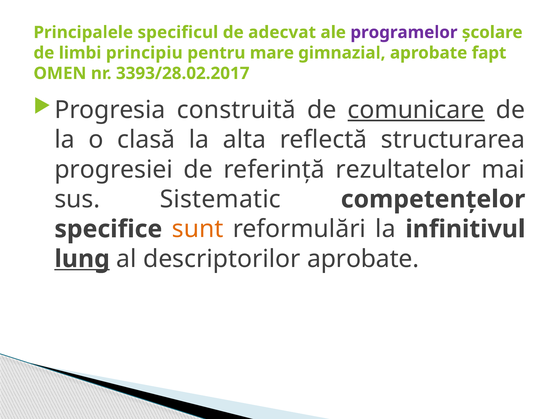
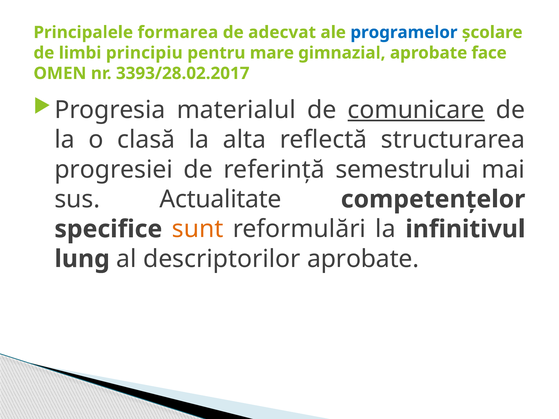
specificul: specificul -> formarea
programelor colour: purple -> blue
fapt: fapt -> face
construită: construită -> materialul
rezultatelor: rezultatelor -> semestrului
Sistematic: Sistematic -> Actualitate
lung underline: present -> none
